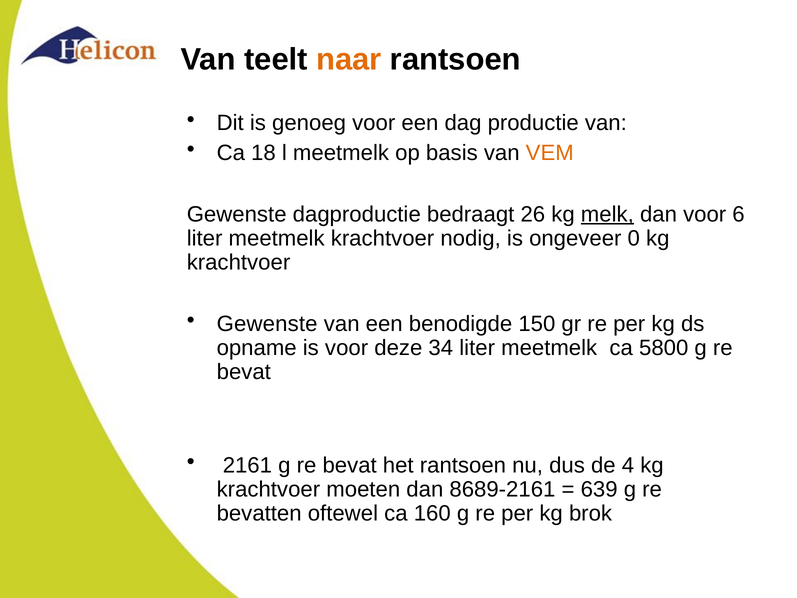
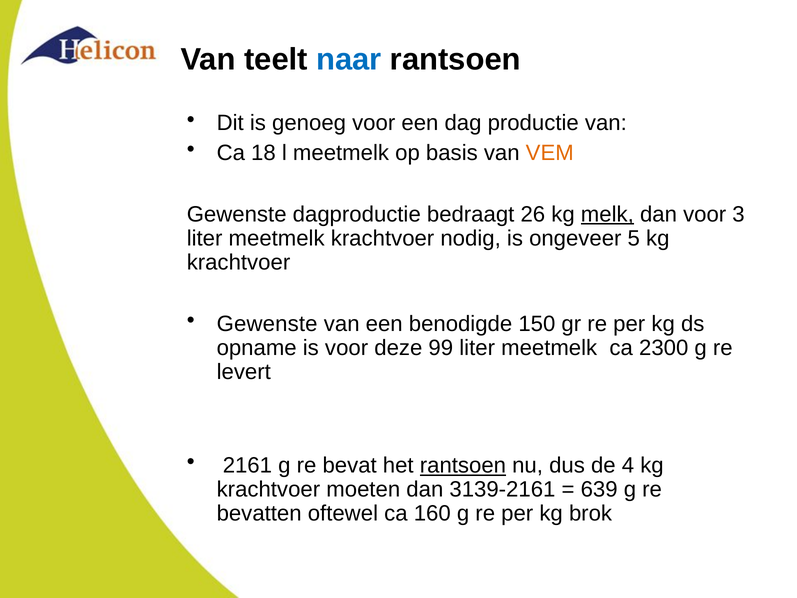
naar colour: orange -> blue
6: 6 -> 3
0: 0 -> 5
34: 34 -> 99
5800: 5800 -> 2300
bevat at (244, 372): bevat -> levert
rantsoen at (463, 465) underline: none -> present
8689-2161: 8689-2161 -> 3139-2161
